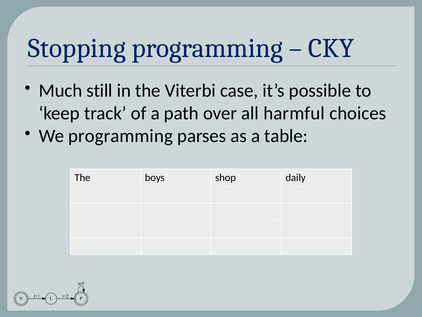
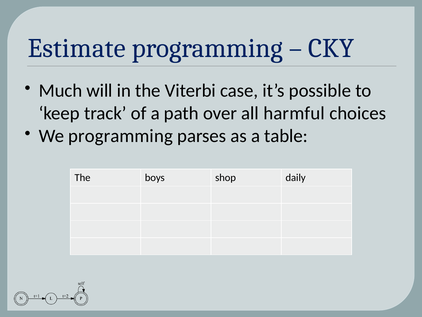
Stopping: Stopping -> Estimate
still: still -> will
